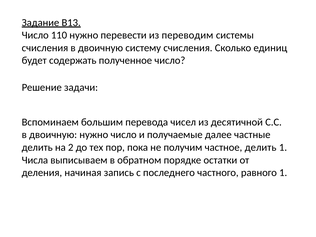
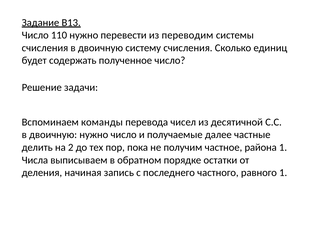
большим: большим -> команды
частное делить: делить -> района
